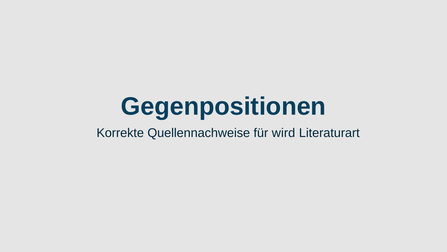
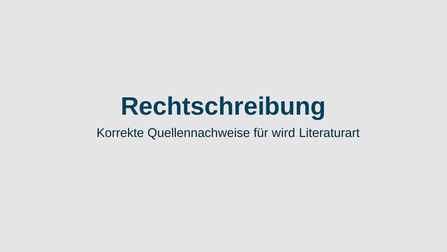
Gegenpositionen: Gegenpositionen -> Rechtschreibung
